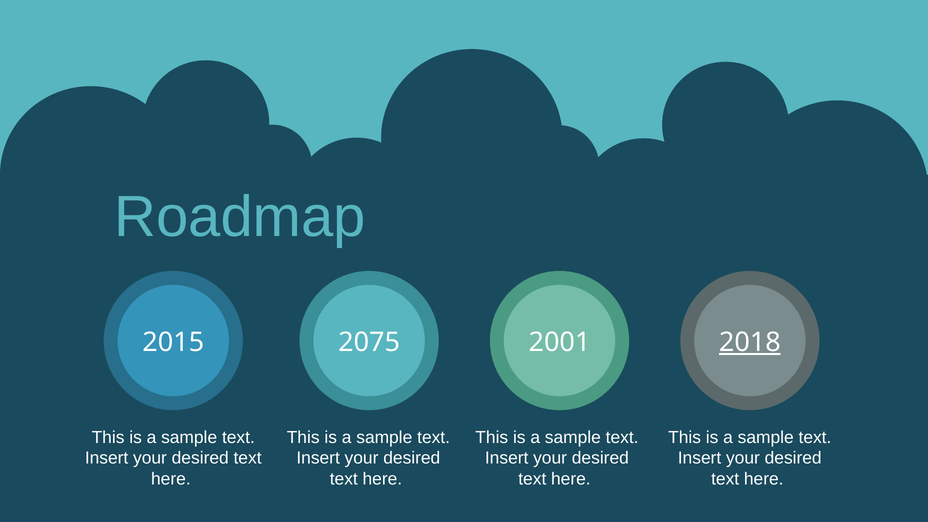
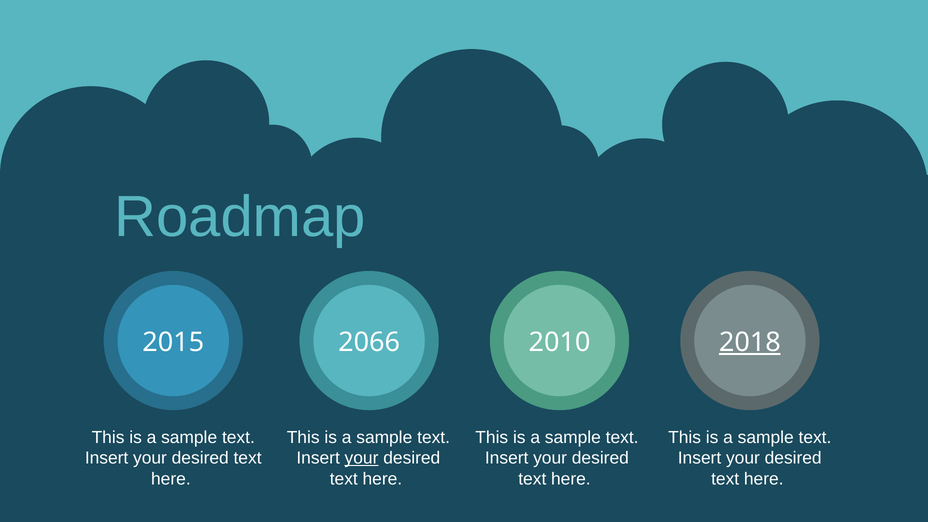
2075: 2075 -> 2066
2001: 2001 -> 2010
your at (362, 458) underline: none -> present
